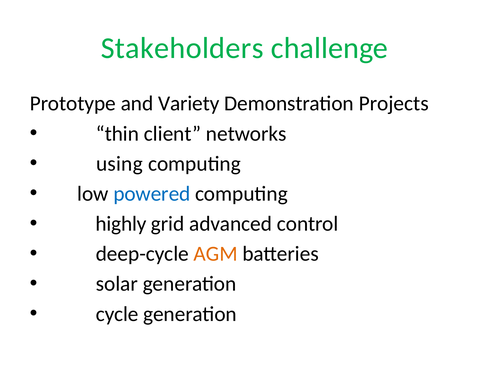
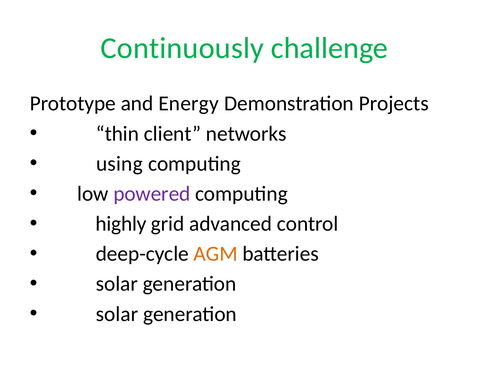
Stakeholders: Stakeholders -> Continuously
Variety: Variety -> Energy
powered colour: blue -> purple
cycle at (117, 314): cycle -> solar
